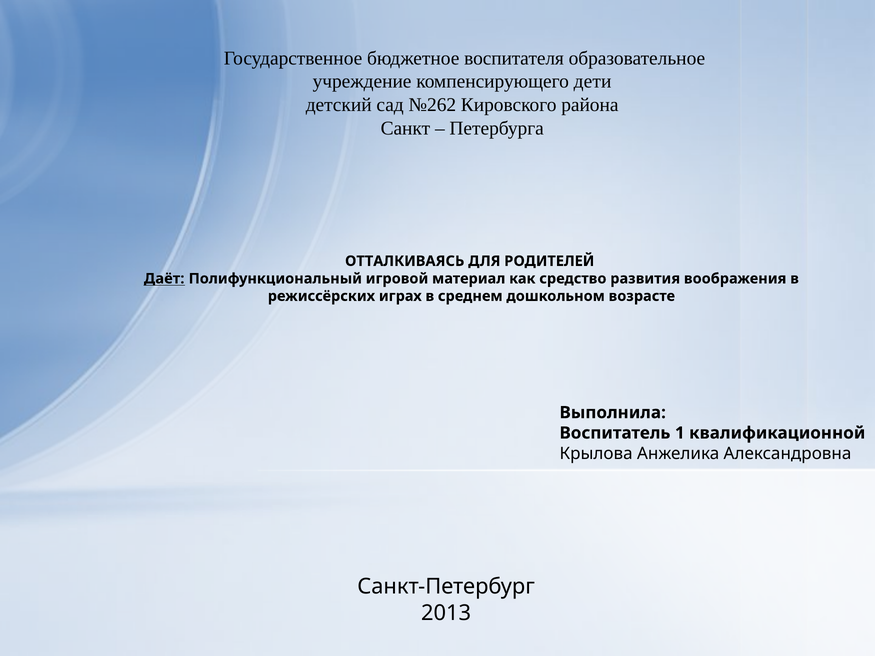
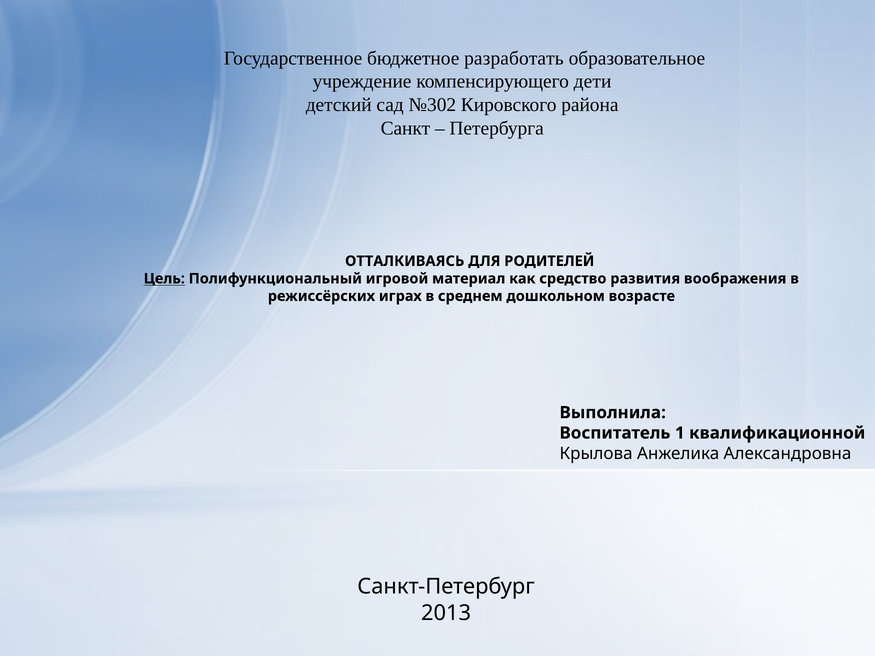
воспитателя: воспитателя -> разработать
№262: №262 -> №302
Даёт: Даёт -> Цель
